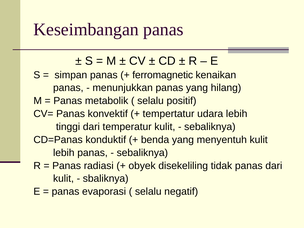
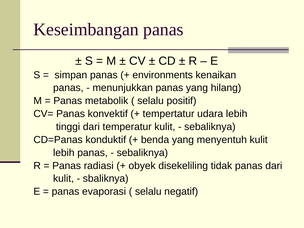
ferromagnetic: ferromagnetic -> environments
